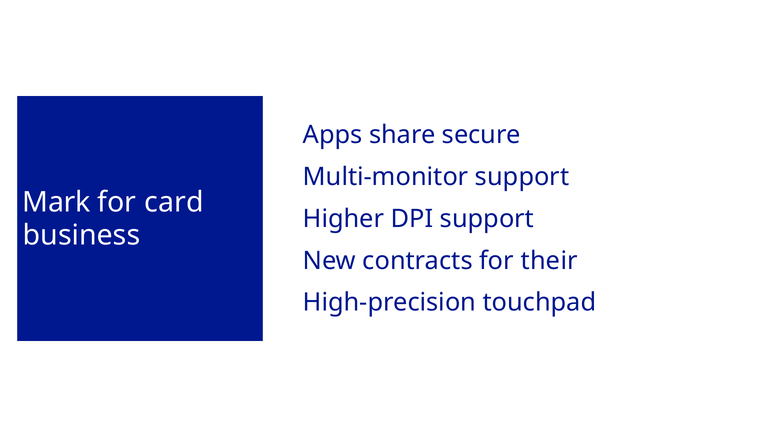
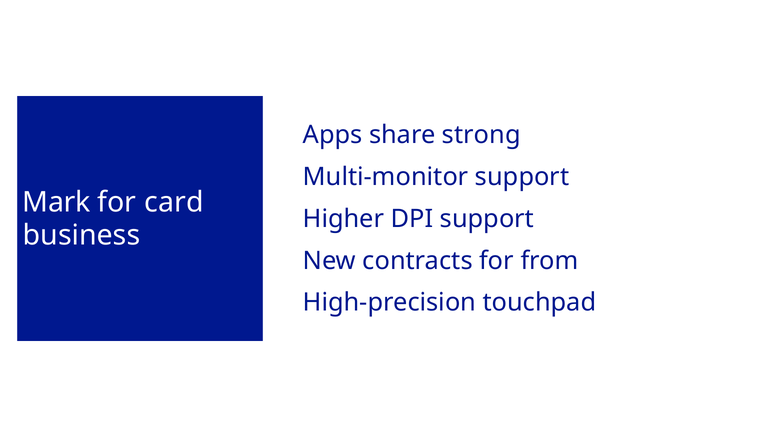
secure: secure -> strong
their: their -> from
